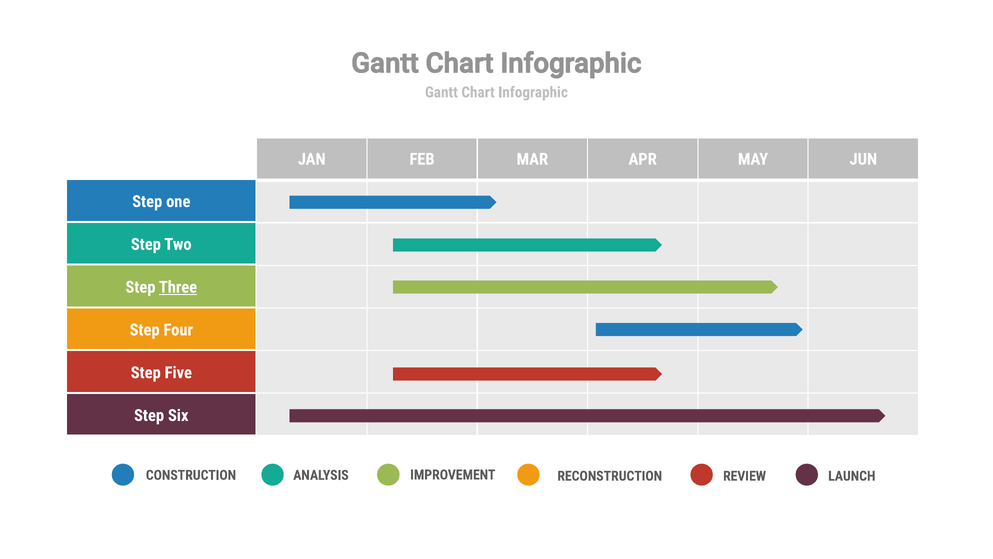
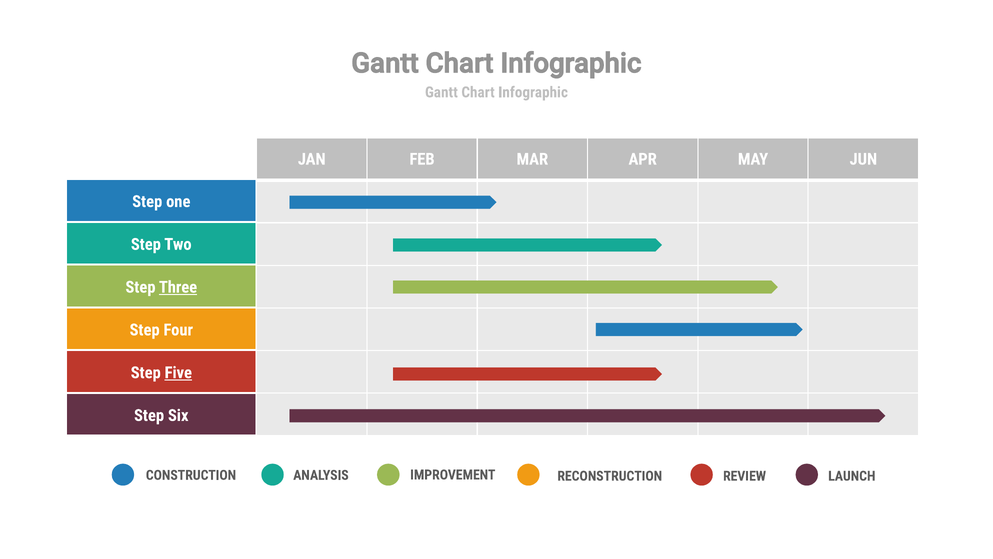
Five underline: none -> present
